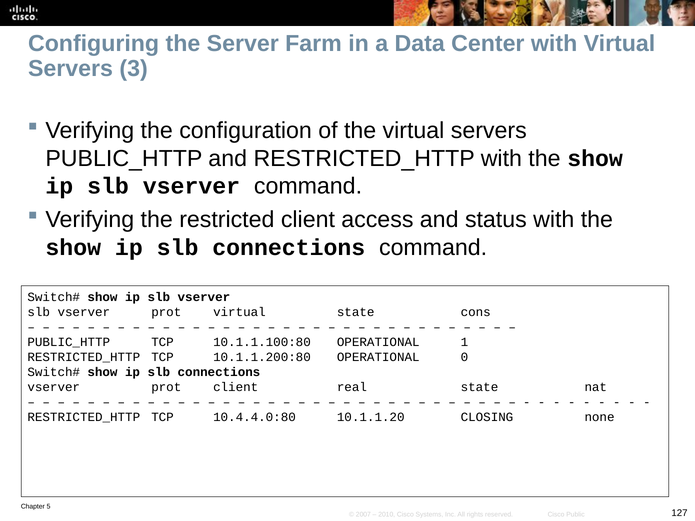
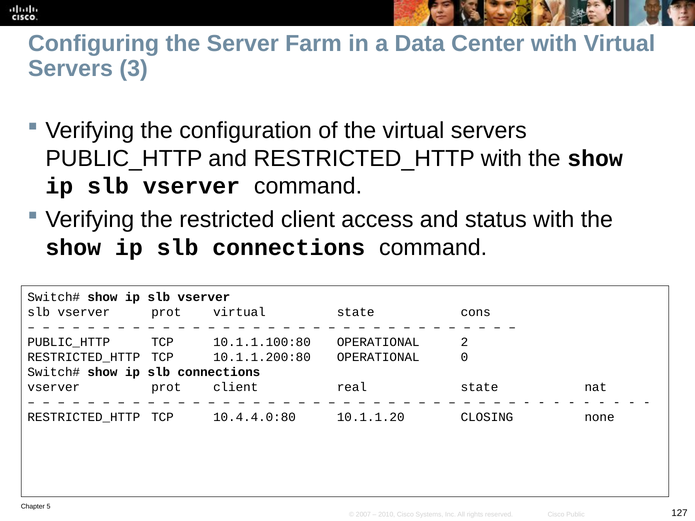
1: 1 -> 2
